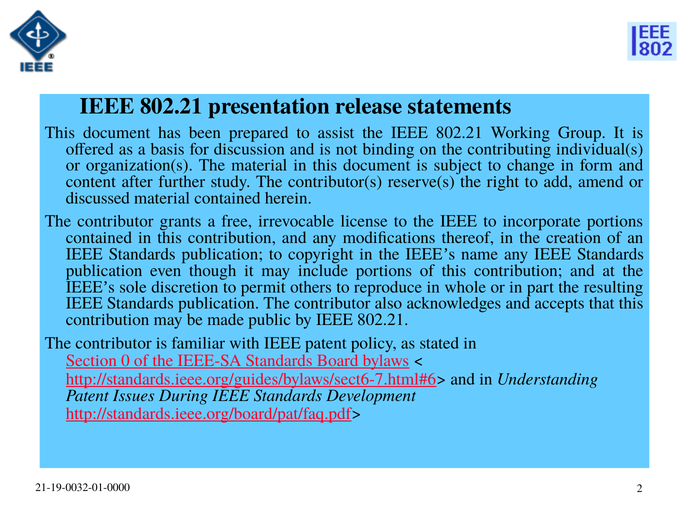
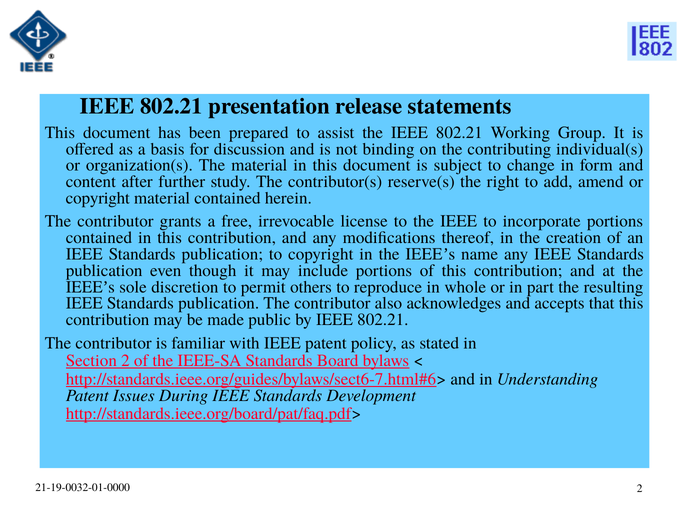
discussed at (98, 198): discussed -> copyright
Section 0: 0 -> 2
